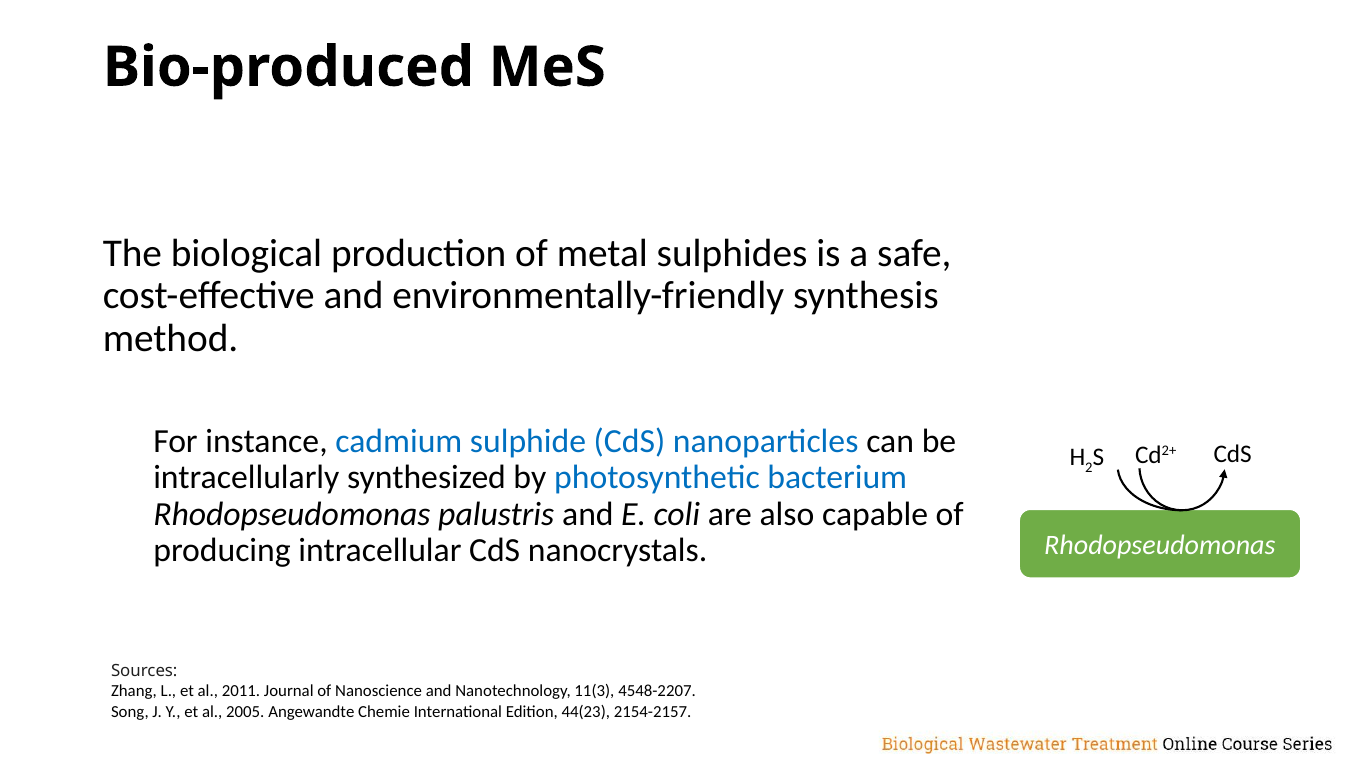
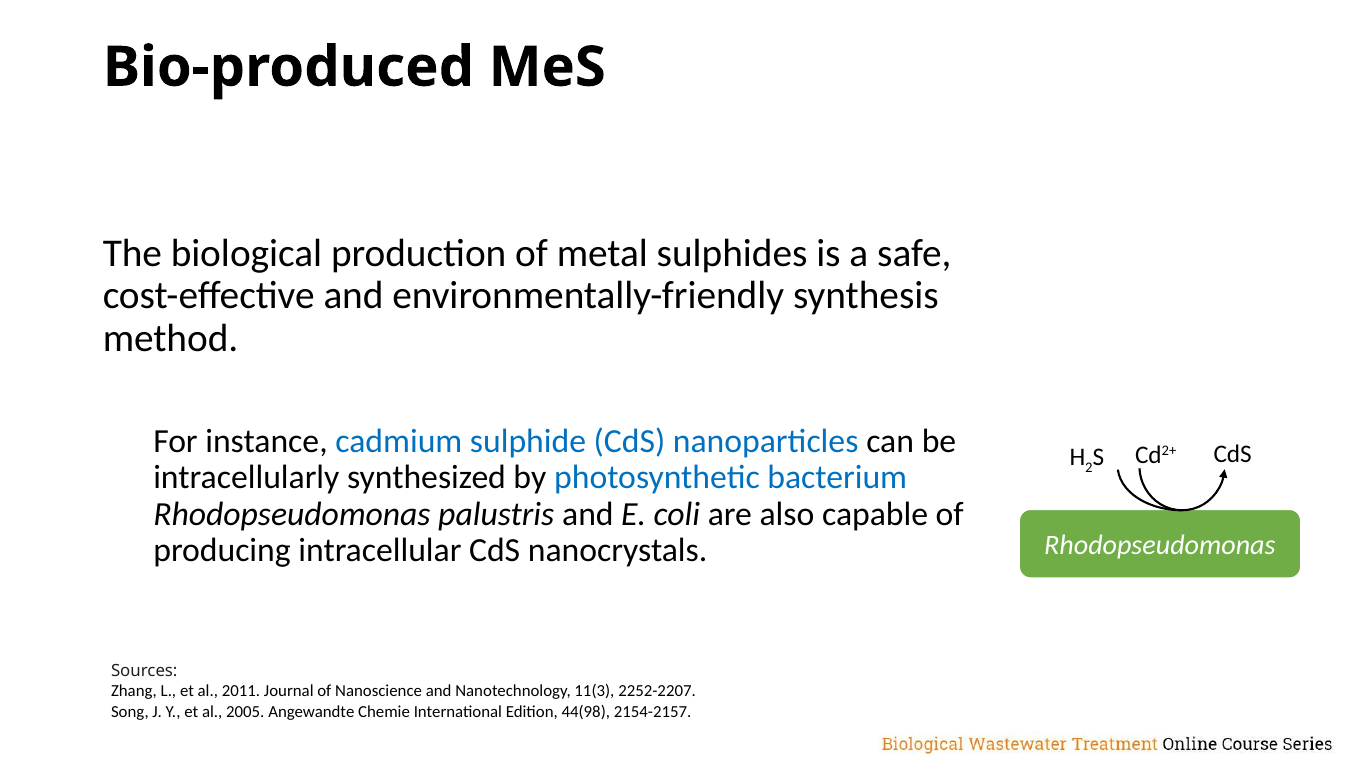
4548-2207: 4548-2207 -> 2252-2207
44(23: 44(23 -> 44(98
